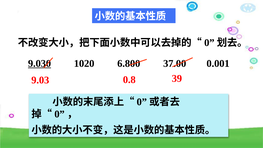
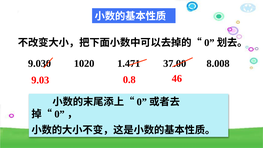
9.030 underline: present -> none
6.800: 6.800 -> 1.471
0.001: 0.001 -> 8.008
39: 39 -> 46
